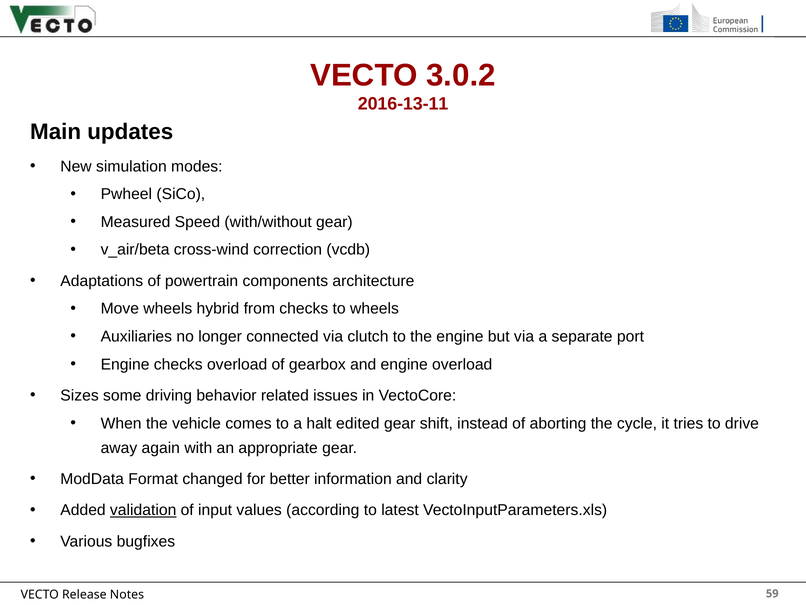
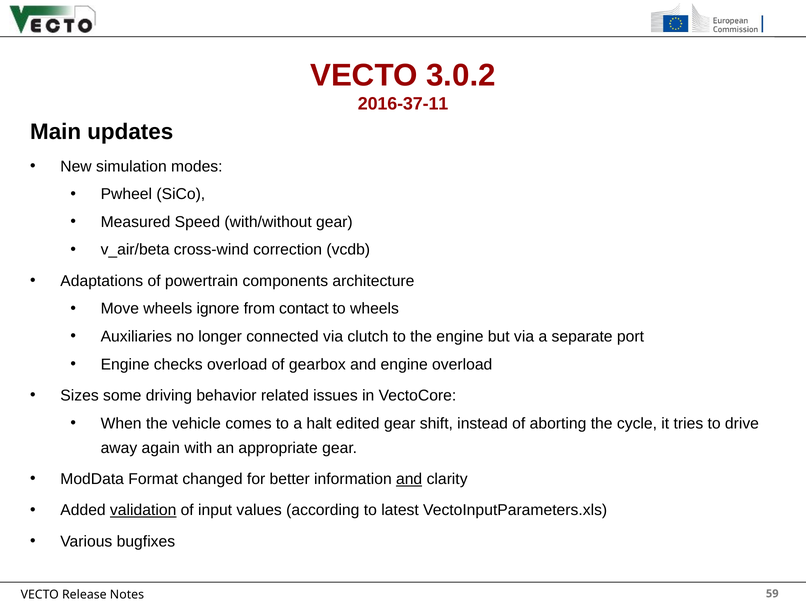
2016-13-11: 2016-13-11 -> 2016-37-11
hybrid: hybrid -> ignore
from checks: checks -> contact
and at (409, 479) underline: none -> present
